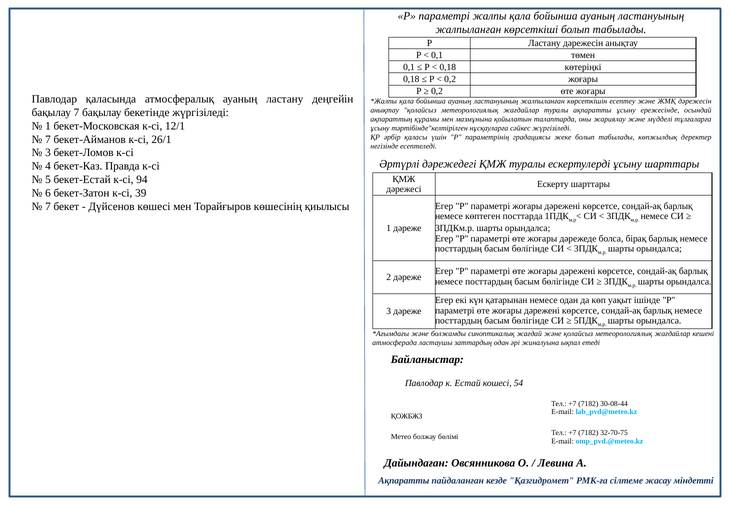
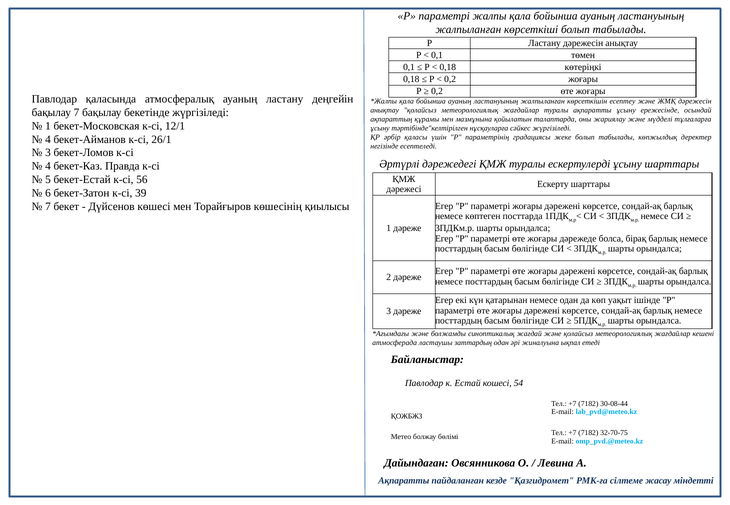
7 at (48, 139): 7 -> 4
94: 94 -> 56
